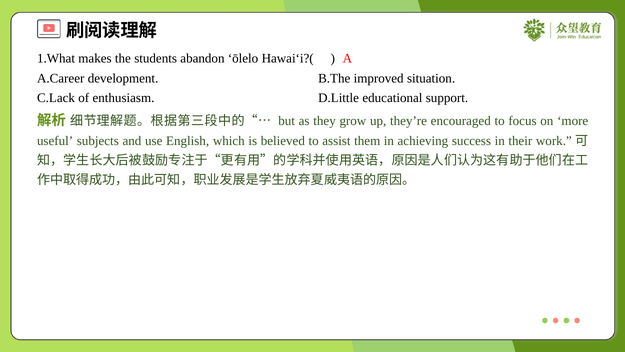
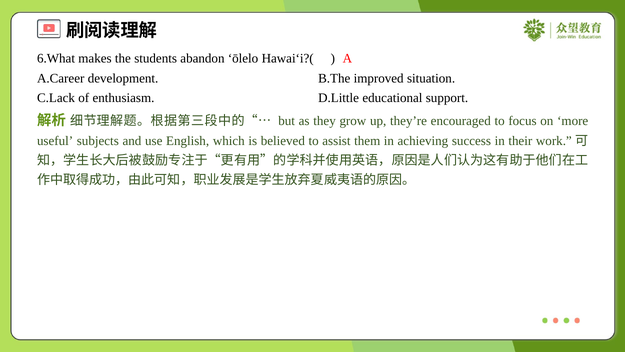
1.What: 1.What -> 6.What
